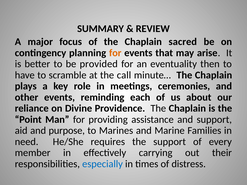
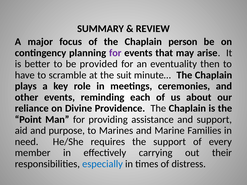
sacred: sacred -> person
for at (115, 53) colour: orange -> purple
call: call -> suit
